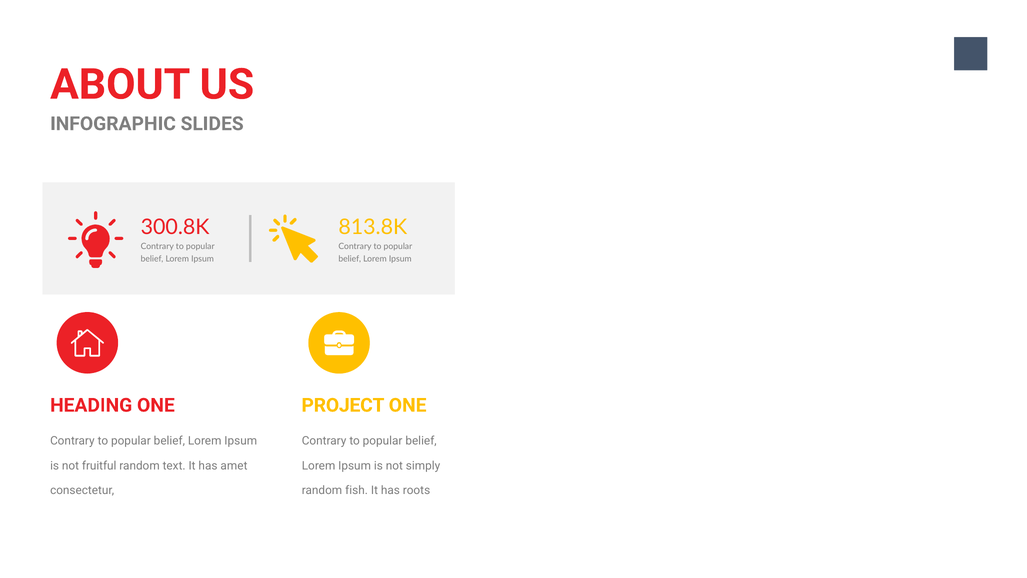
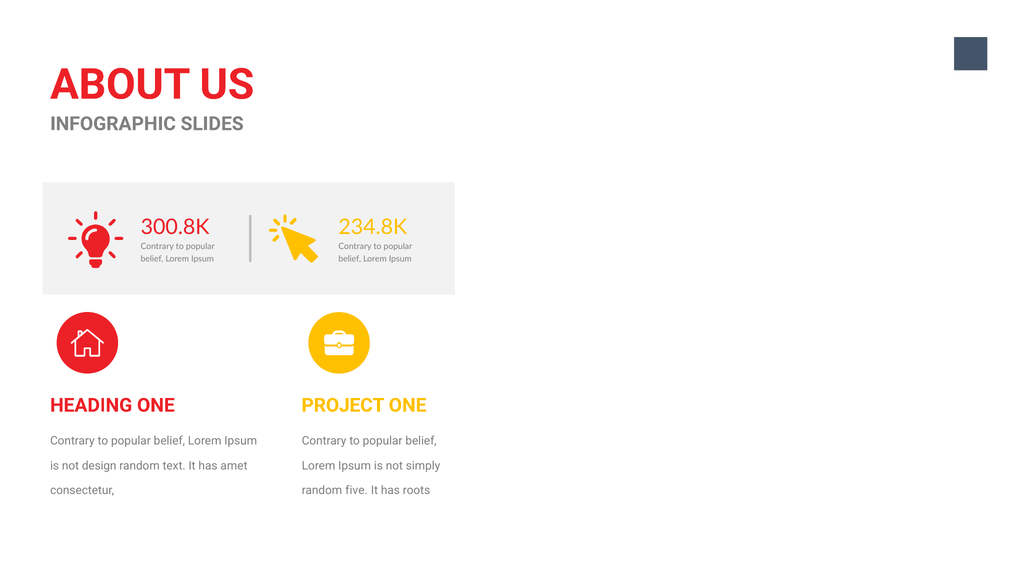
813.8K: 813.8K -> 234.8K
fruitful: fruitful -> design
fish: fish -> five
